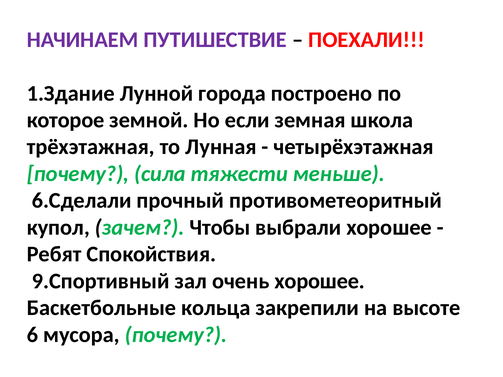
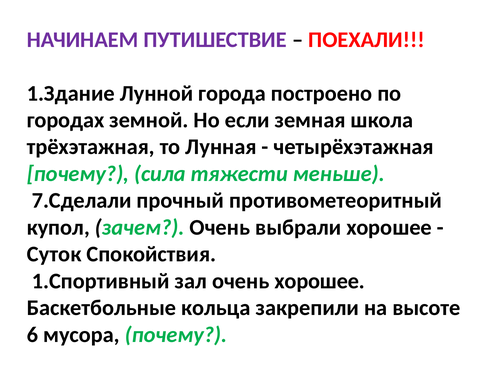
которое: которое -> городах
6.Сделали: 6.Сделали -> 7.Сделали
зачем Чтобы: Чтобы -> Очень
Ребят: Ребят -> Суток
9.Спортивный: 9.Спортивный -> 1.Спортивный
